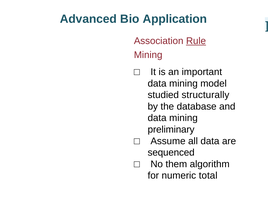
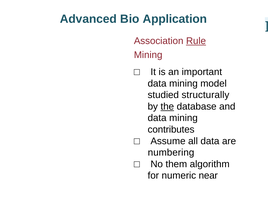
the underline: none -> present
preliminary: preliminary -> contributes
sequenced: sequenced -> numbering
total: total -> near
